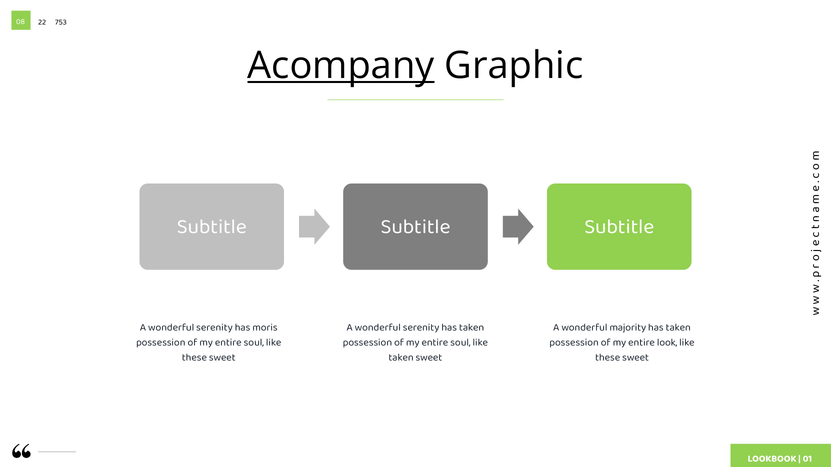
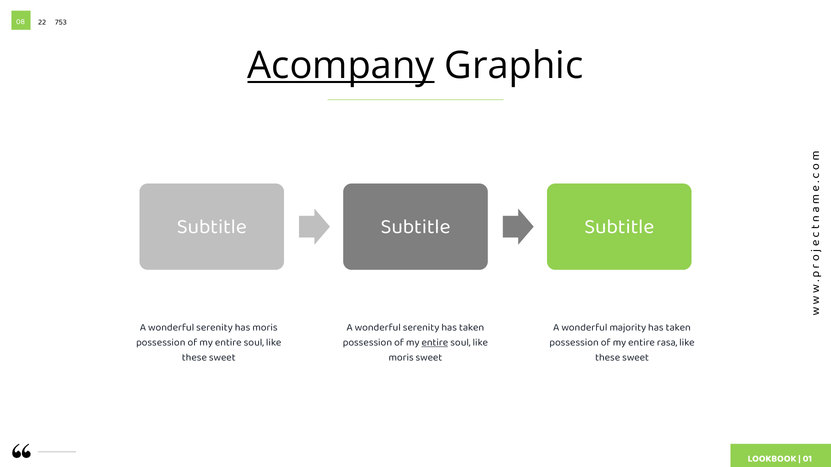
entire at (435, 342) underline: none -> present
look: look -> rasa
taken at (401, 357): taken -> moris
